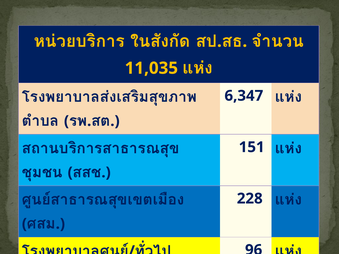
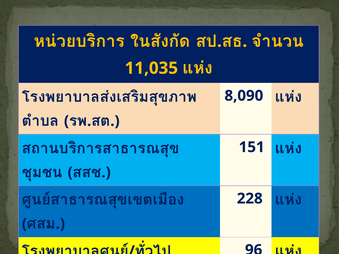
6,347: 6,347 -> 8,090
